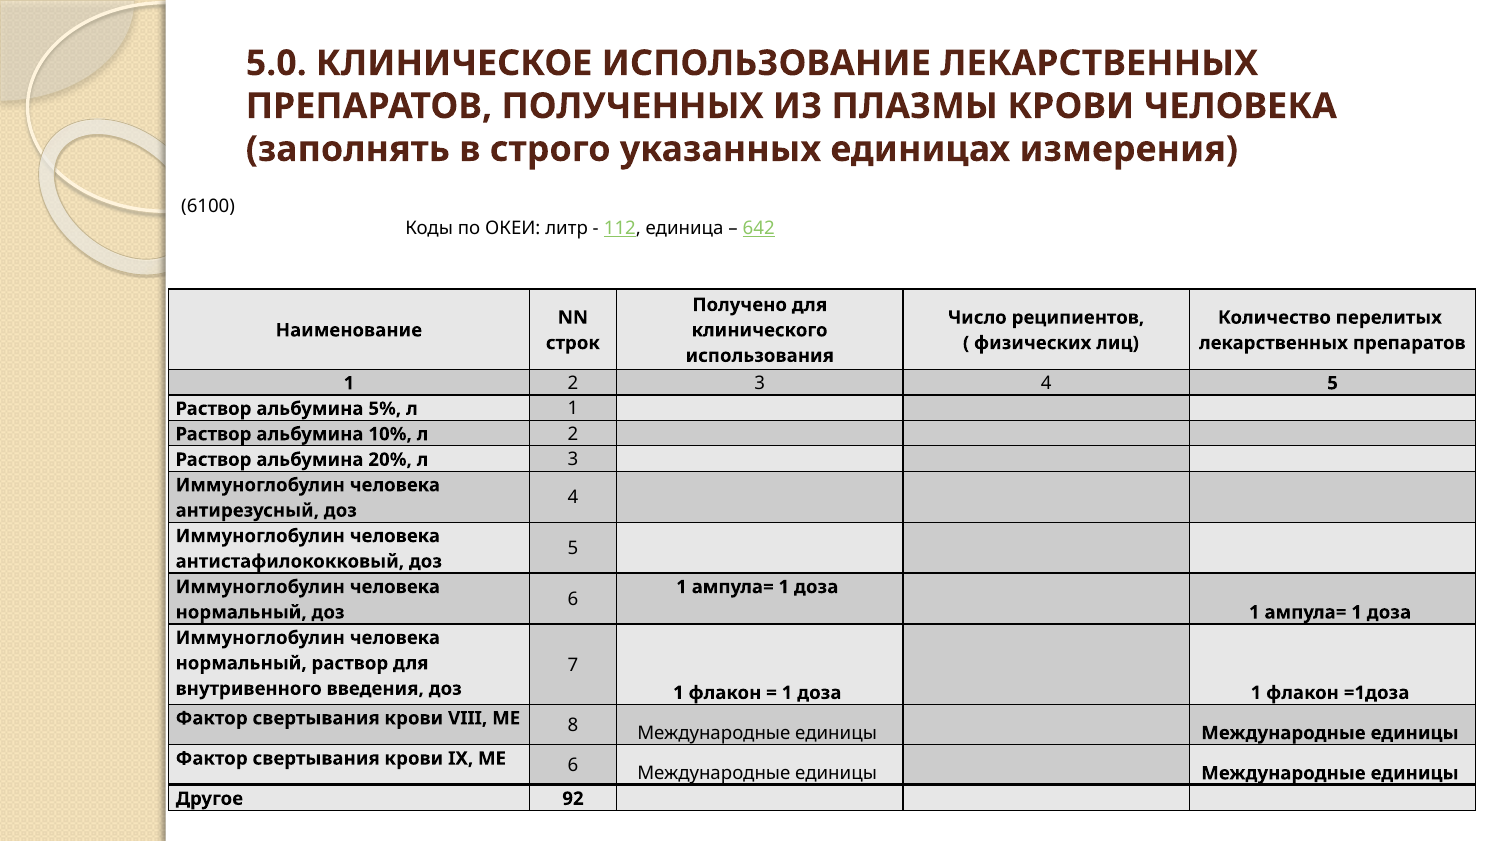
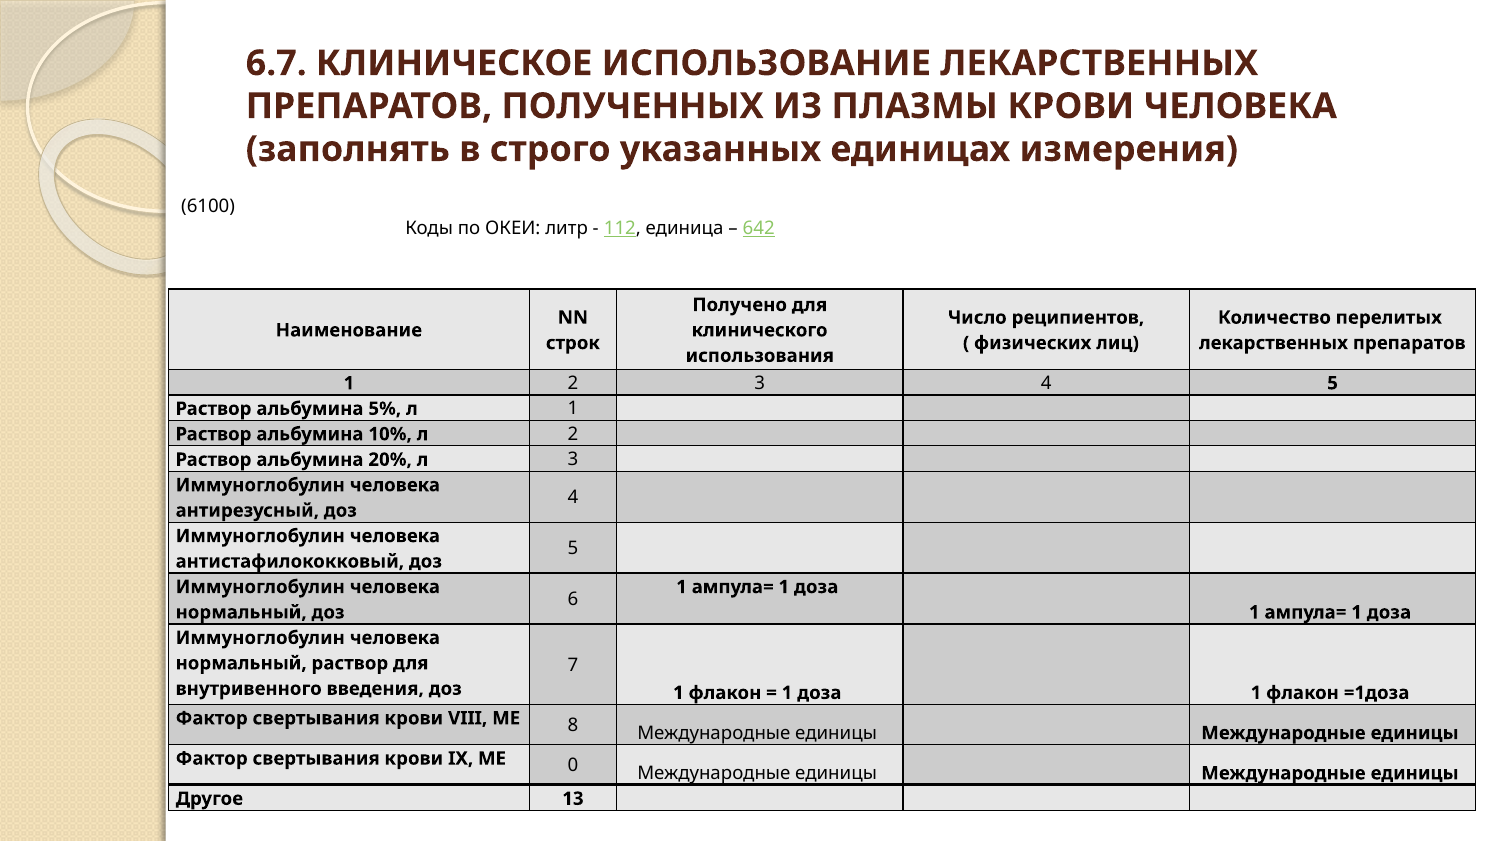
5.0: 5.0 -> 6.7
ME 6: 6 -> 0
92: 92 -> 13
